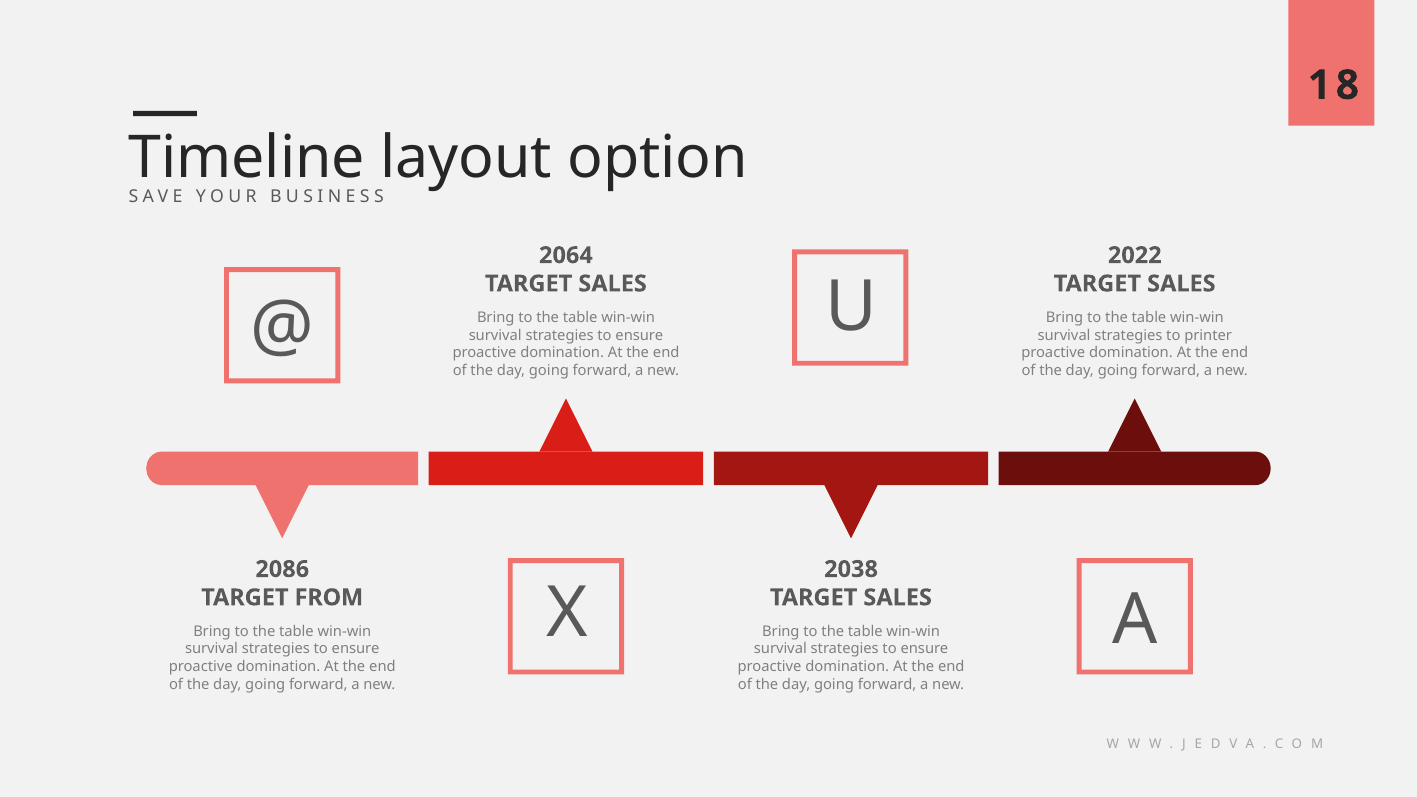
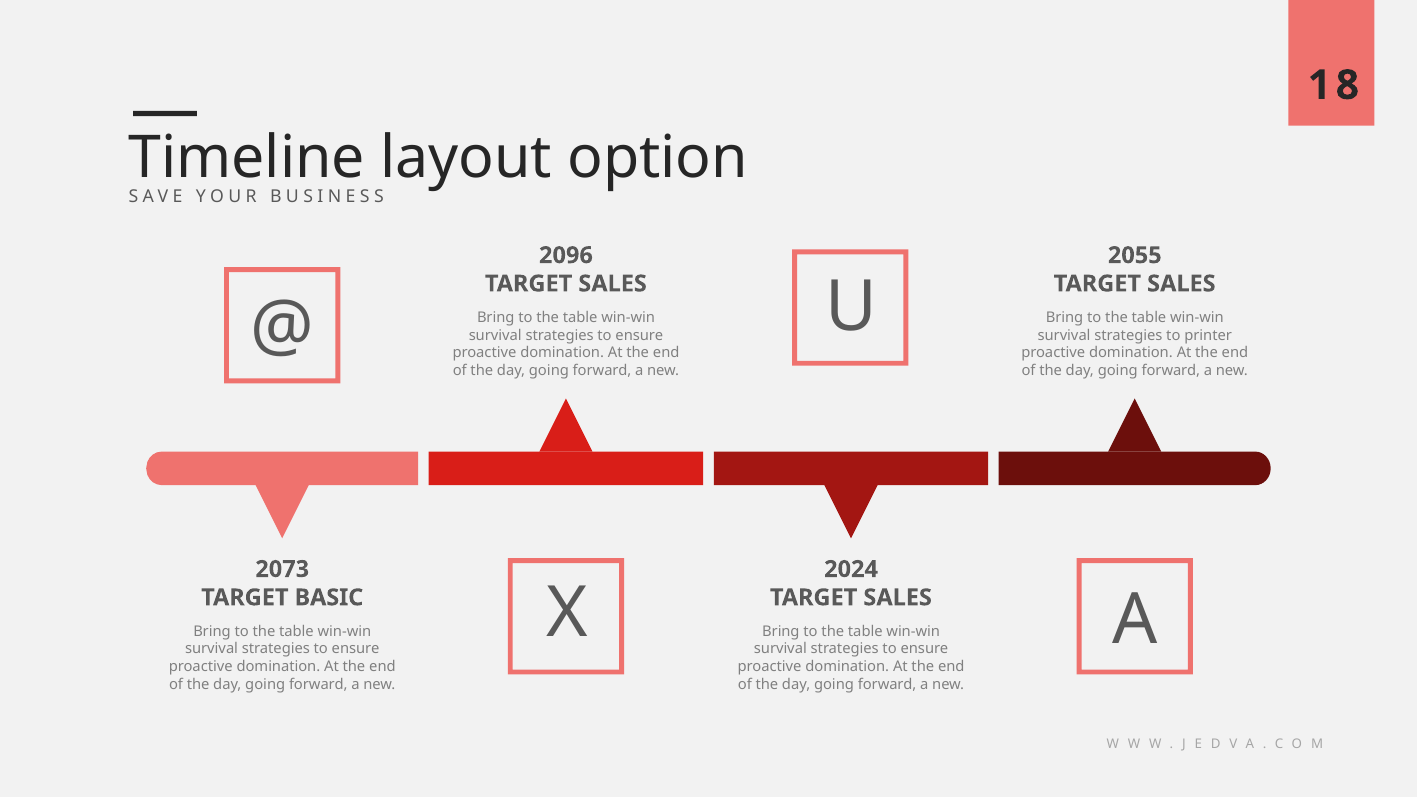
2064: 2064 -> 2096
2022: 2022 -> 2055
2086: 2086 -> 2073
2038: 2038 -> 2024
FROM: FROM -> BASIC
